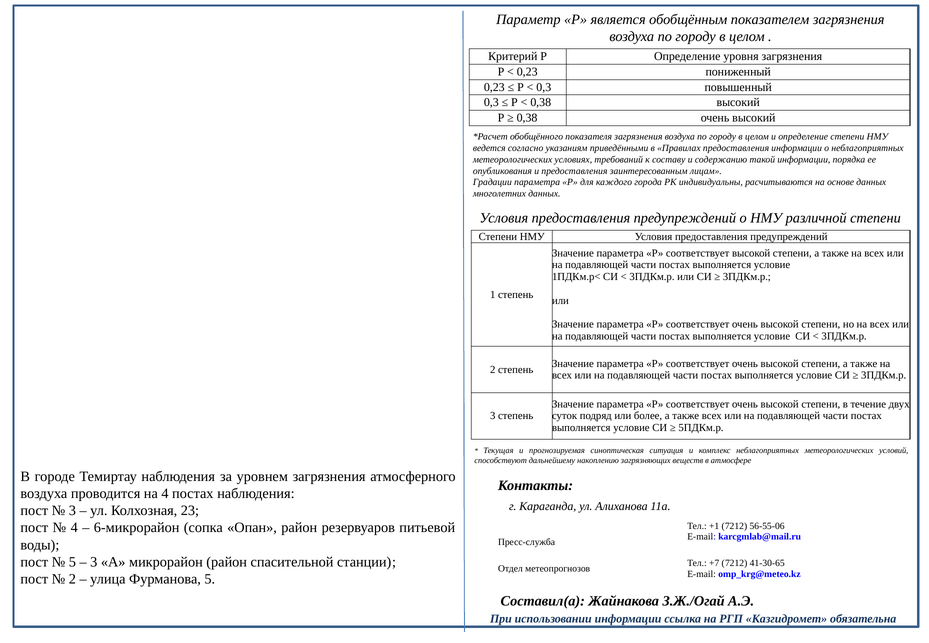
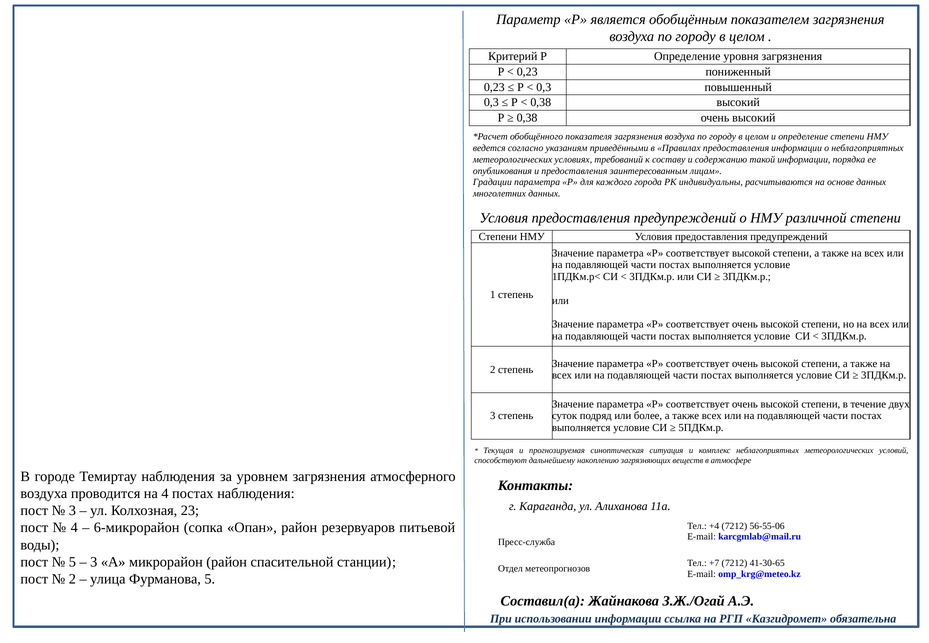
+1: +1 -> +4
